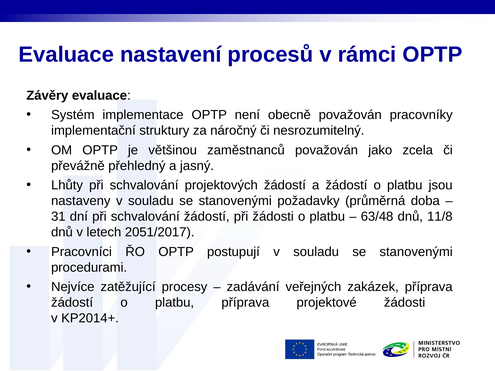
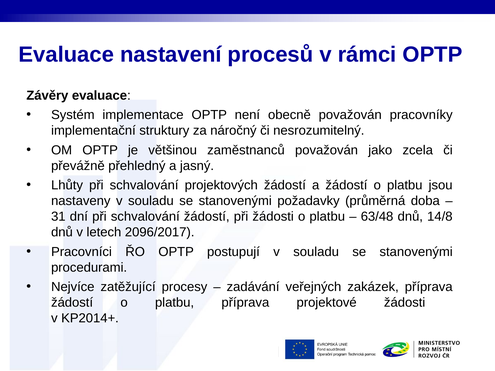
11/8: 11/8 -> 14/8
2051/2017: 2051/2017 -> 2096/2017
